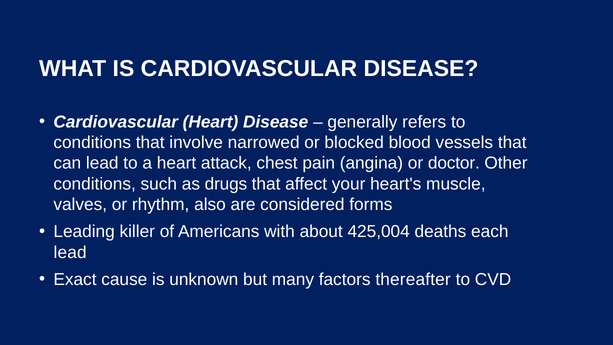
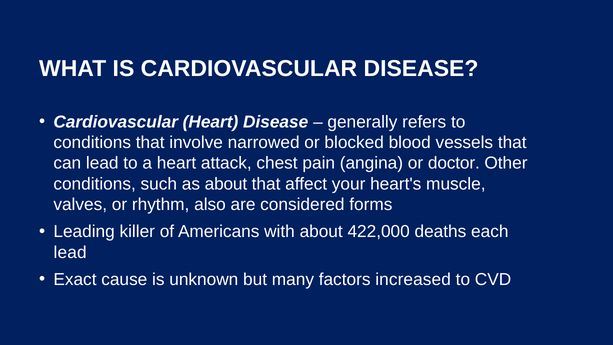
as drugs: drugs -> about
425,004: 425,004 -> 422,000
thereafter: thereafter -> increased
